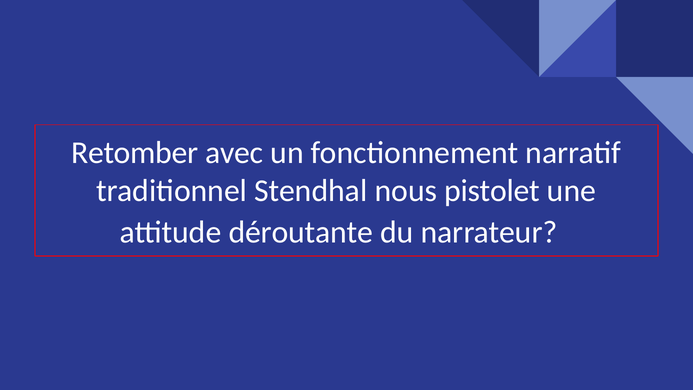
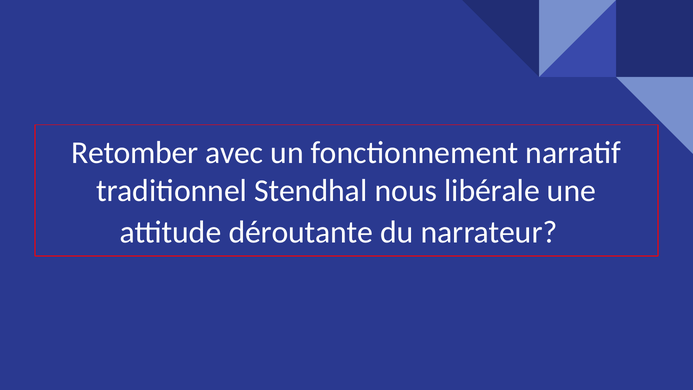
pistolet: pistolet -> libérale
